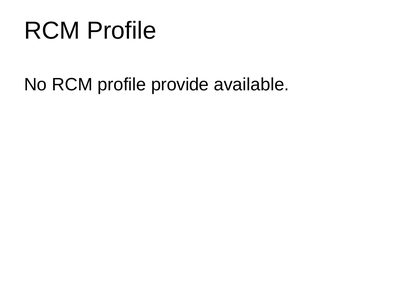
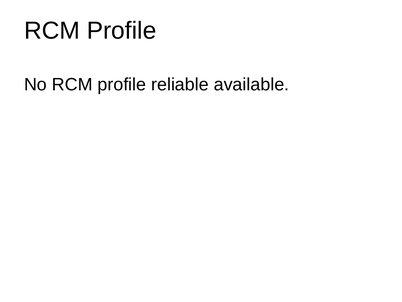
provide: provide -> reliable
